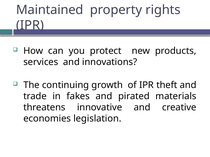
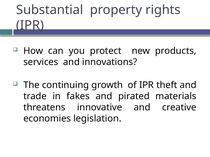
Maintained: Maintained -> Substantial
